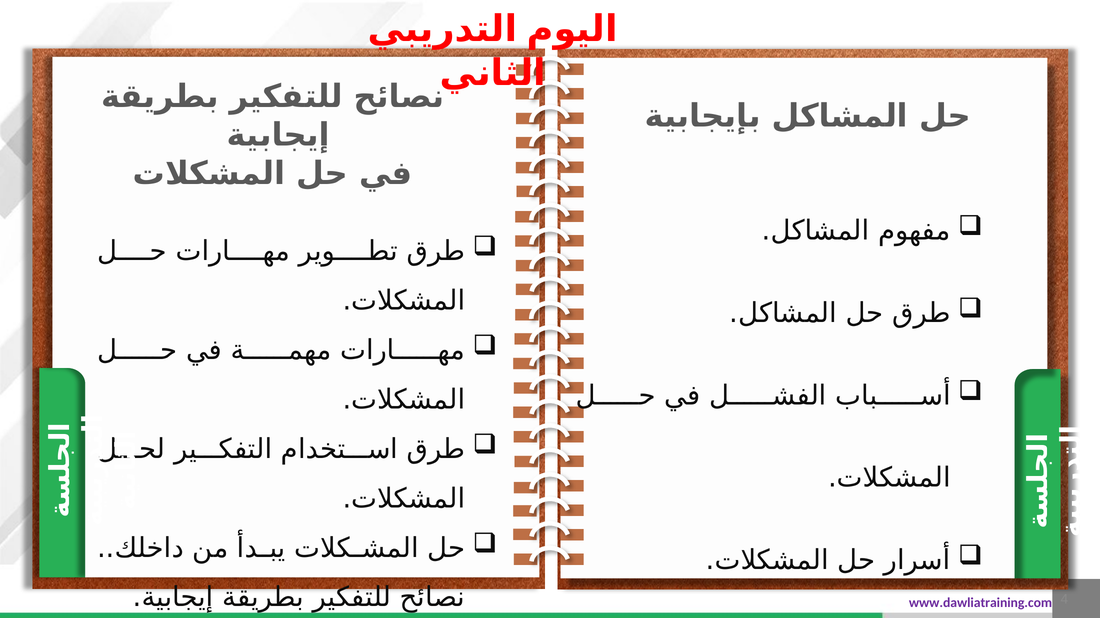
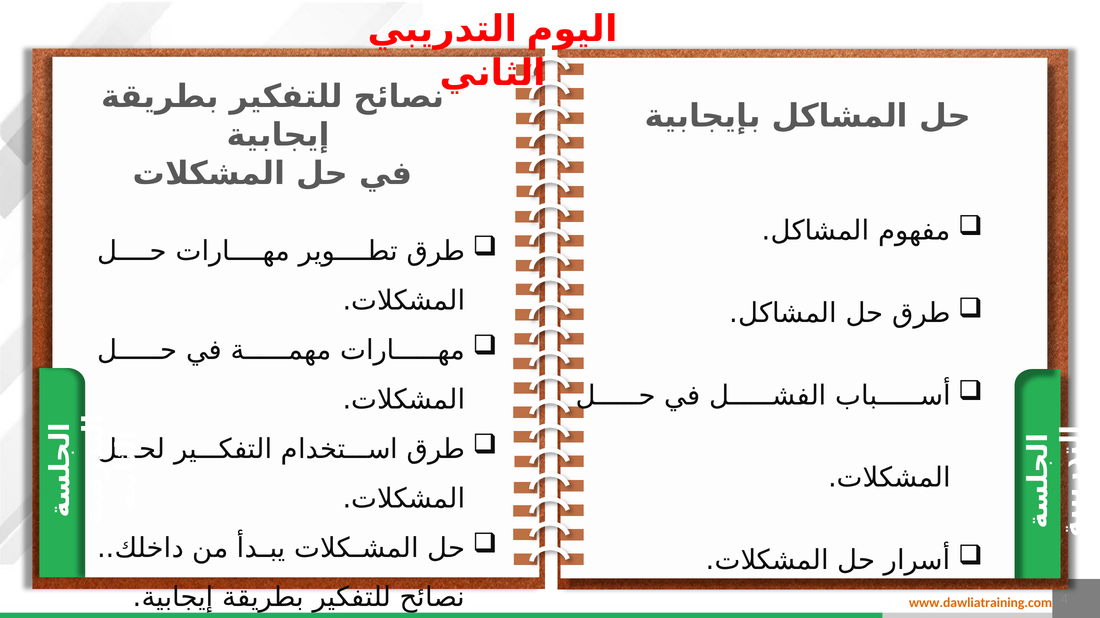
www.dawliatraining.com colour: purple -> orange
